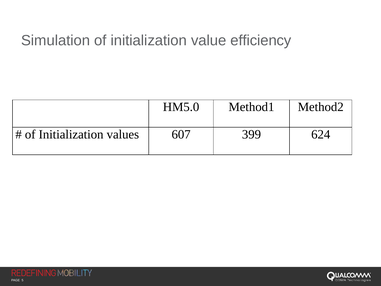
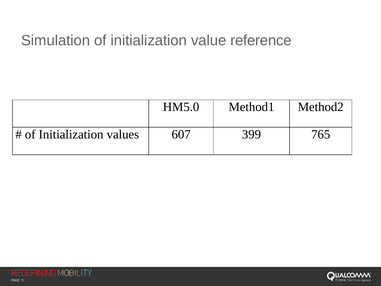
efficiency: efficiency -> reference
624: 624 -> 765
